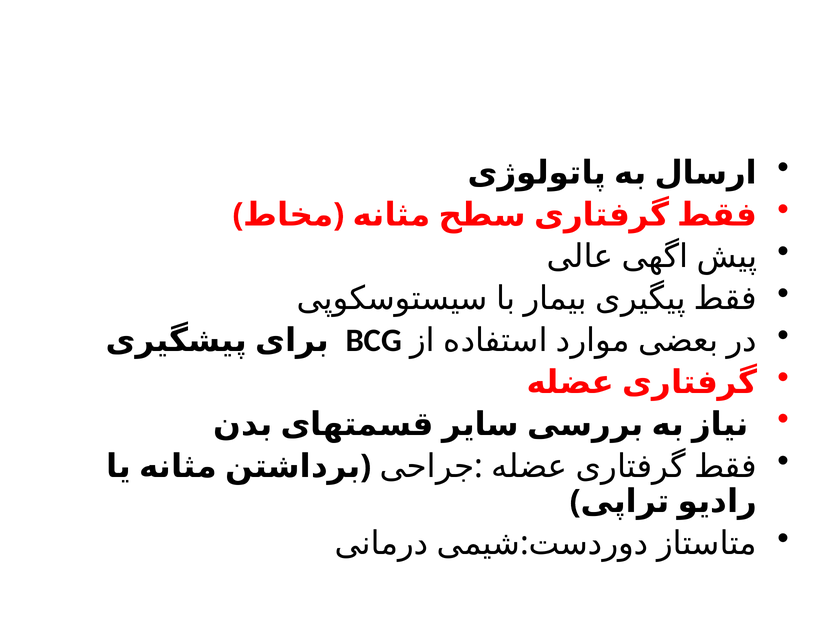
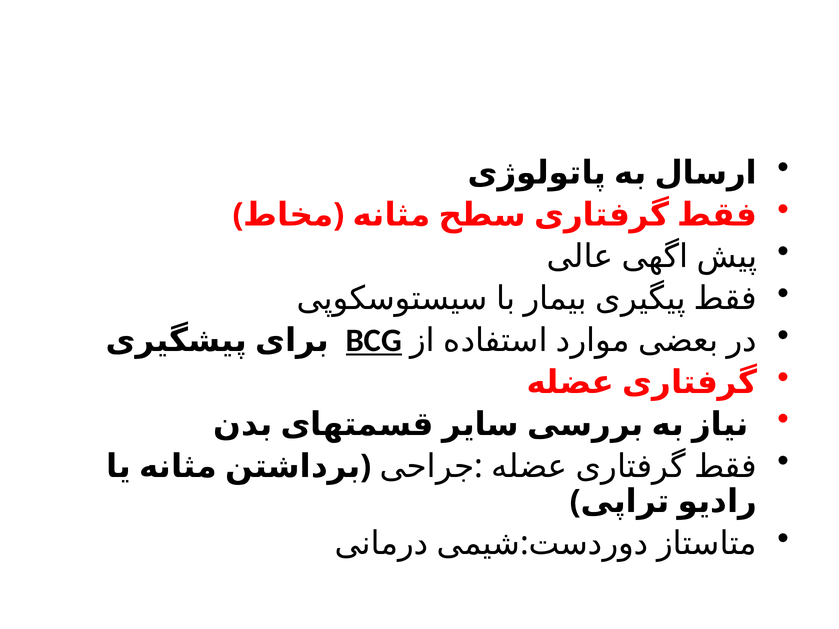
BCG underline: none -> present
